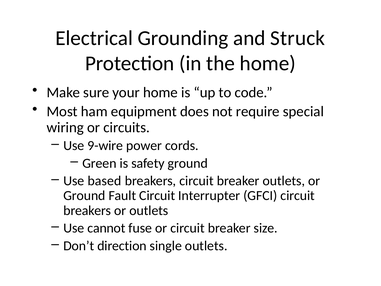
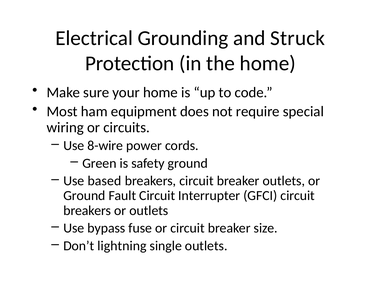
9-wire: 9-wire -> 8-wire
cannot: cannot -> bypass
direction: direction -> lightning
